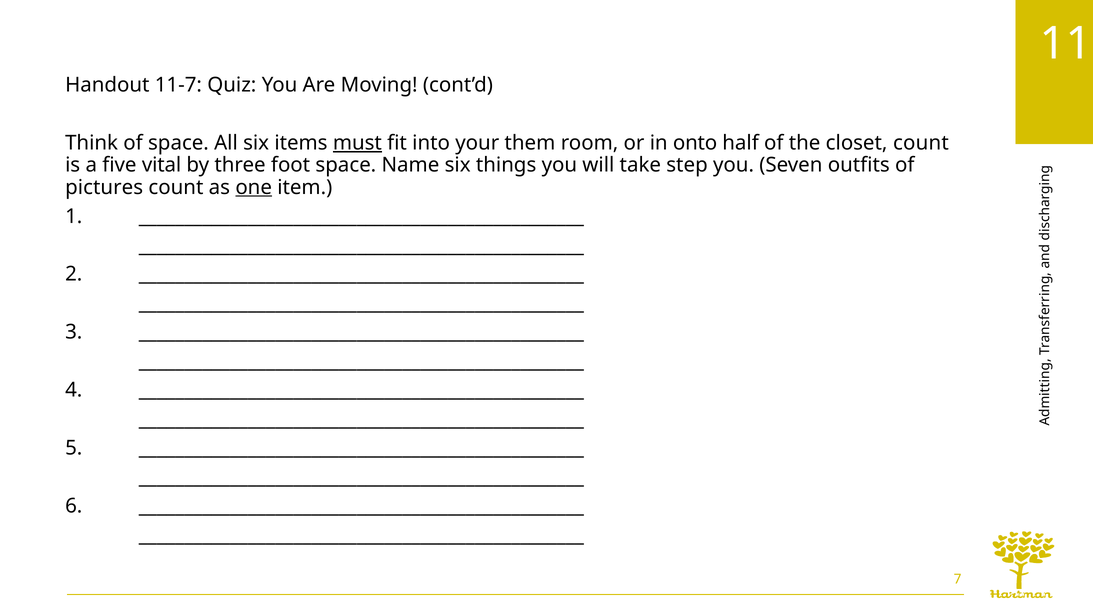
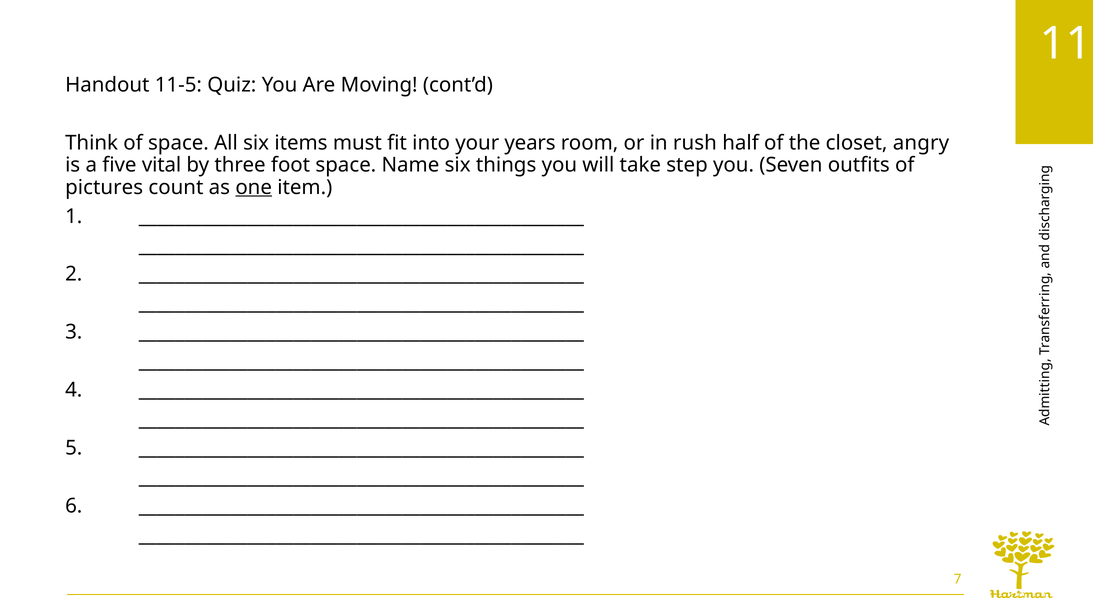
11-7: 11-7 -> 11-5
must underline: present -> none
them: them -> years
onto: onto -> rush
closet count: count -> angry
